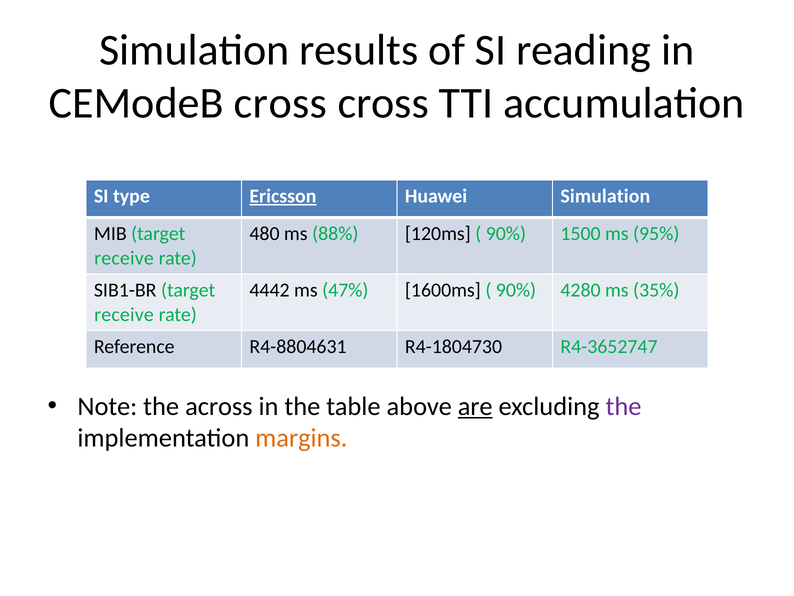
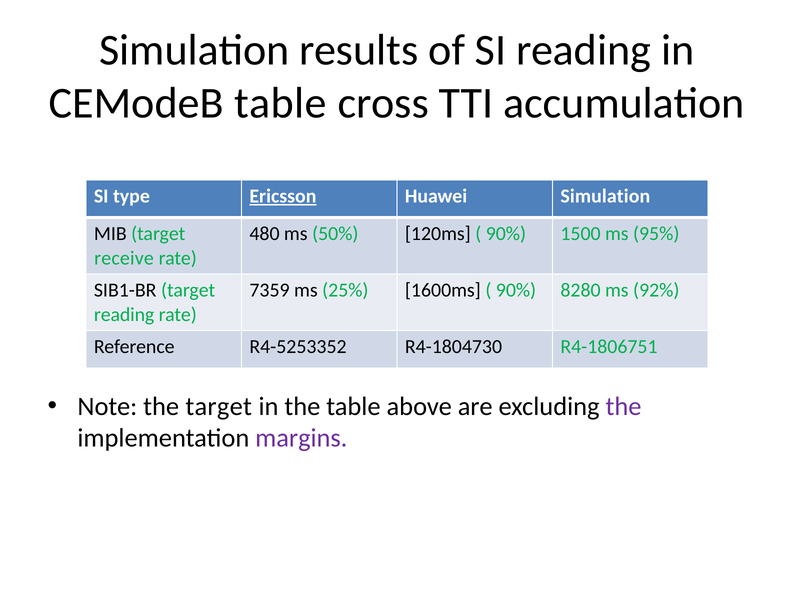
CEModeB cross: cross -> table
88%: 88% -> 50%
4442: 4442 -> 7359
47%: 47% -> 25%
4280: 4280 -> 8280
35%: 35% -> 92%
receive at (124, 314): receive -> reading
R4-8804631: R4-8804631 -> R4-5253352
R4-3652747: R4-3652747 -> R4-1806751
the across: across -> target
are underline: present -> none
margins colour: orange -> purple
